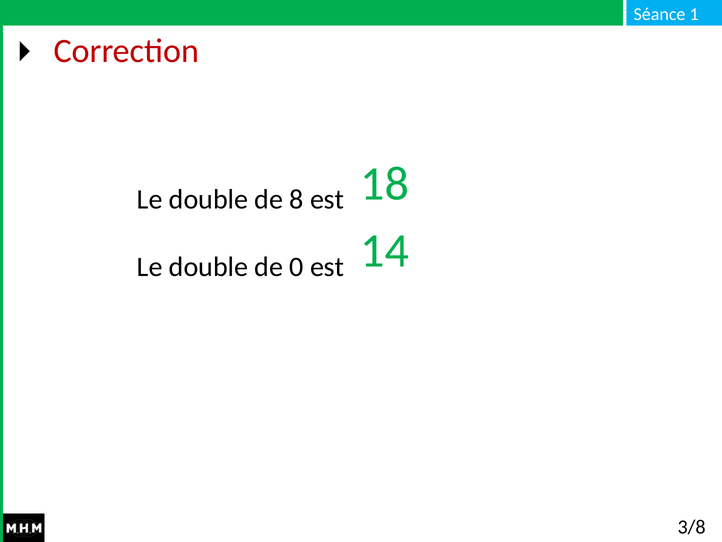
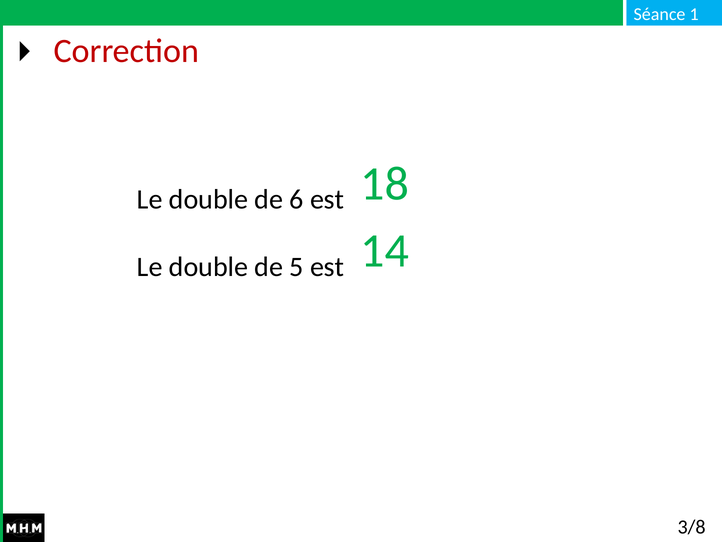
8: 8 -> 6
0: 0 -> 5
